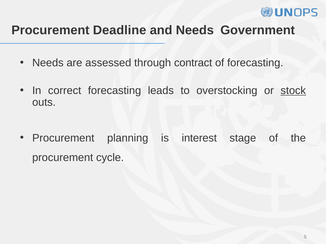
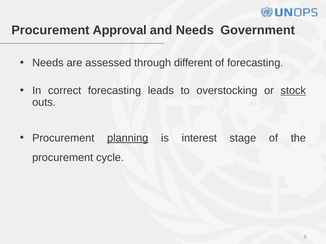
Deadline: Deadline -> Approval
contract: contract -> different
planning underline: none -> present
